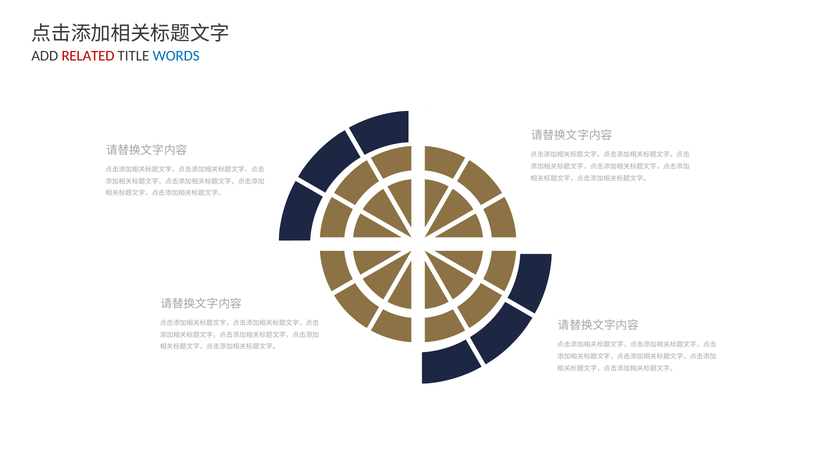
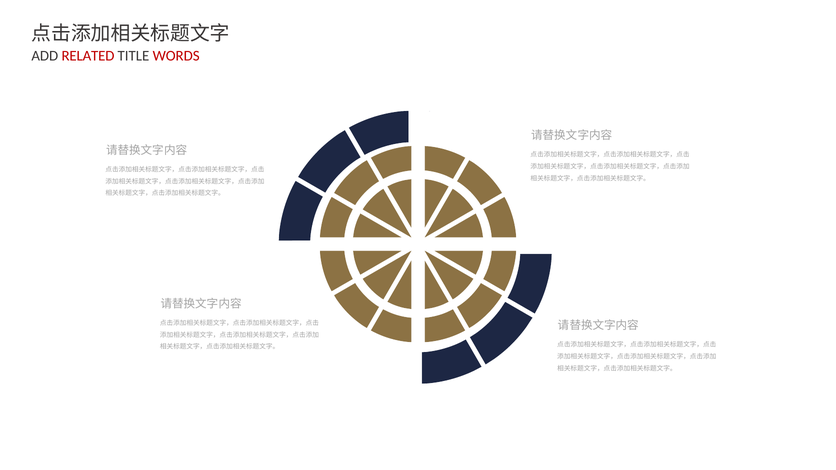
WORDS colour: blue -> red
